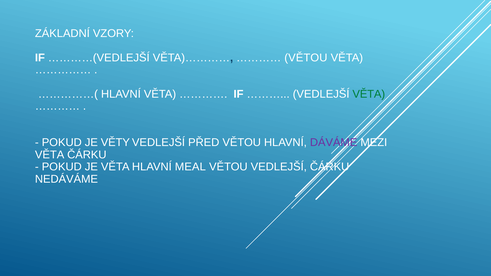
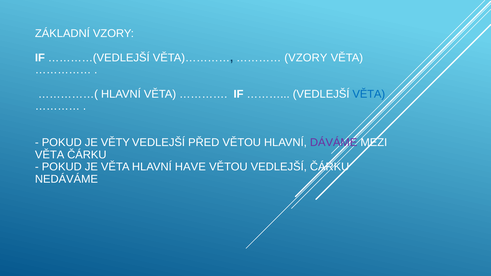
VĚTOU at (306, 58): VĚTOU -> VZORY
VĚTA at (369, 94) colour: green -> blue
MEAL: MEAL -> HAVE
